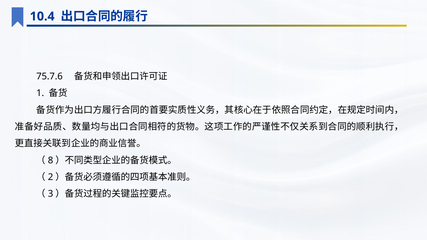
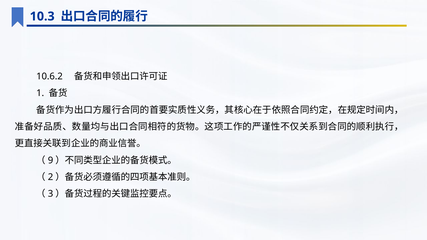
10.4: 10.4 -> 10.3
75.7.6: 75.7.6 -> 10.6.2
8: 8 -> 9
